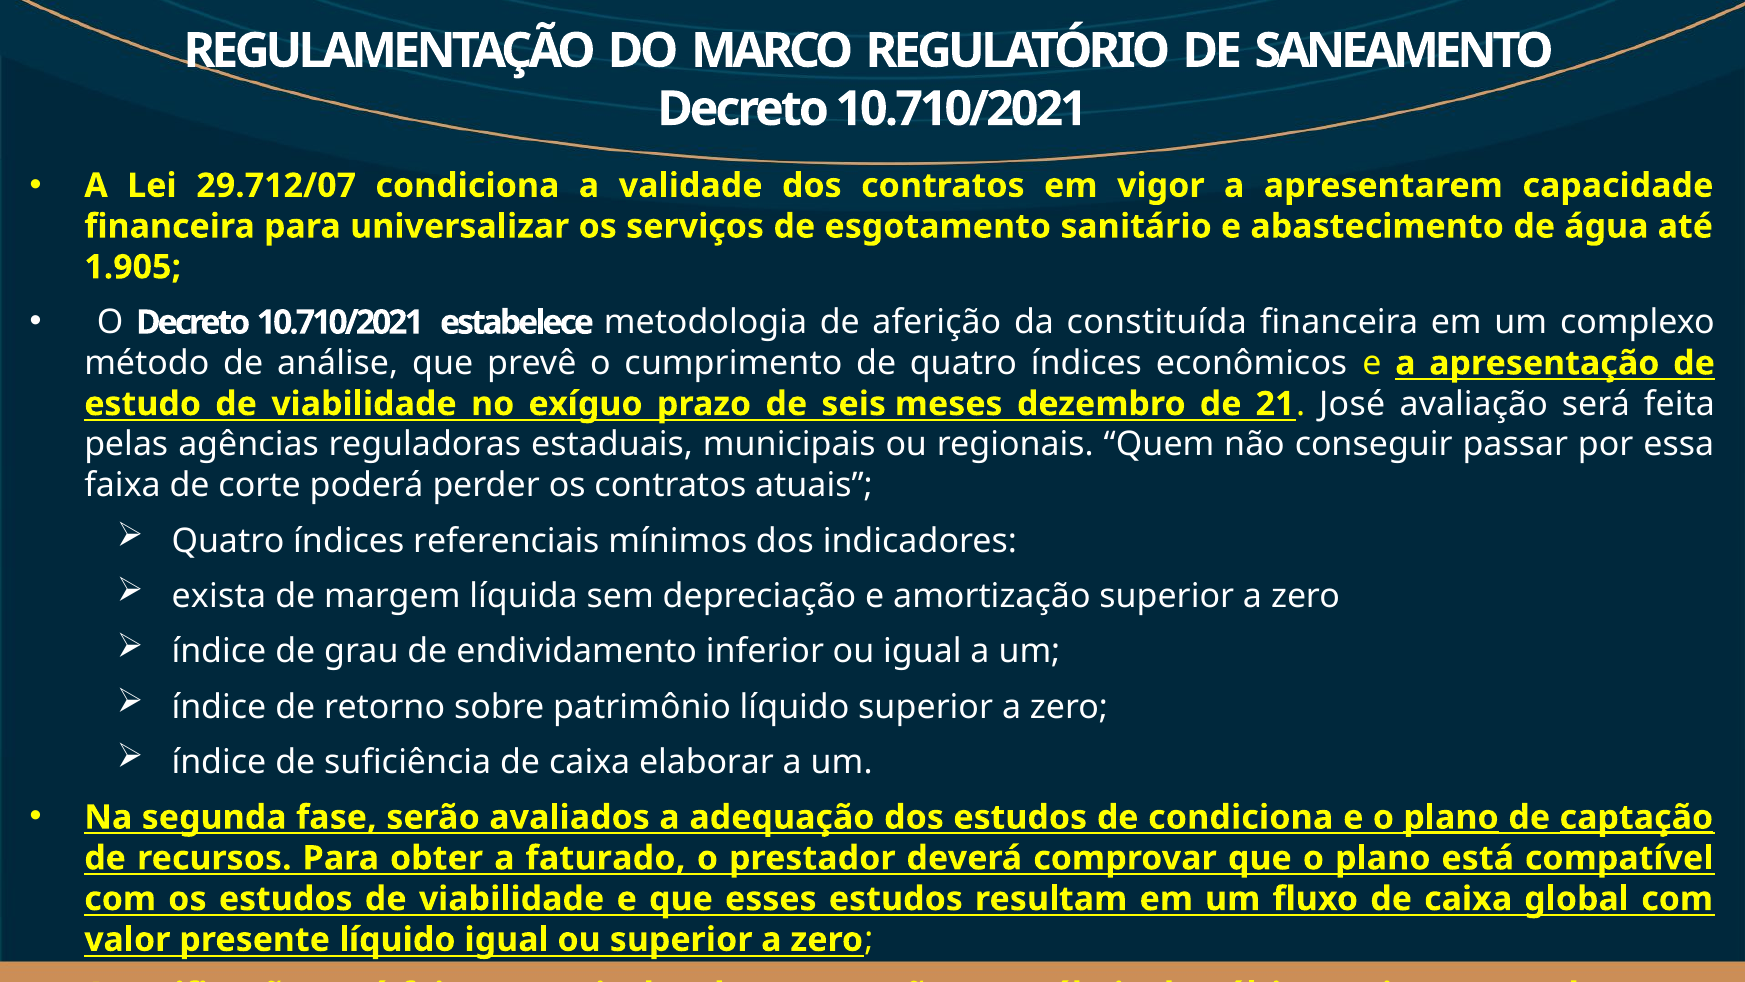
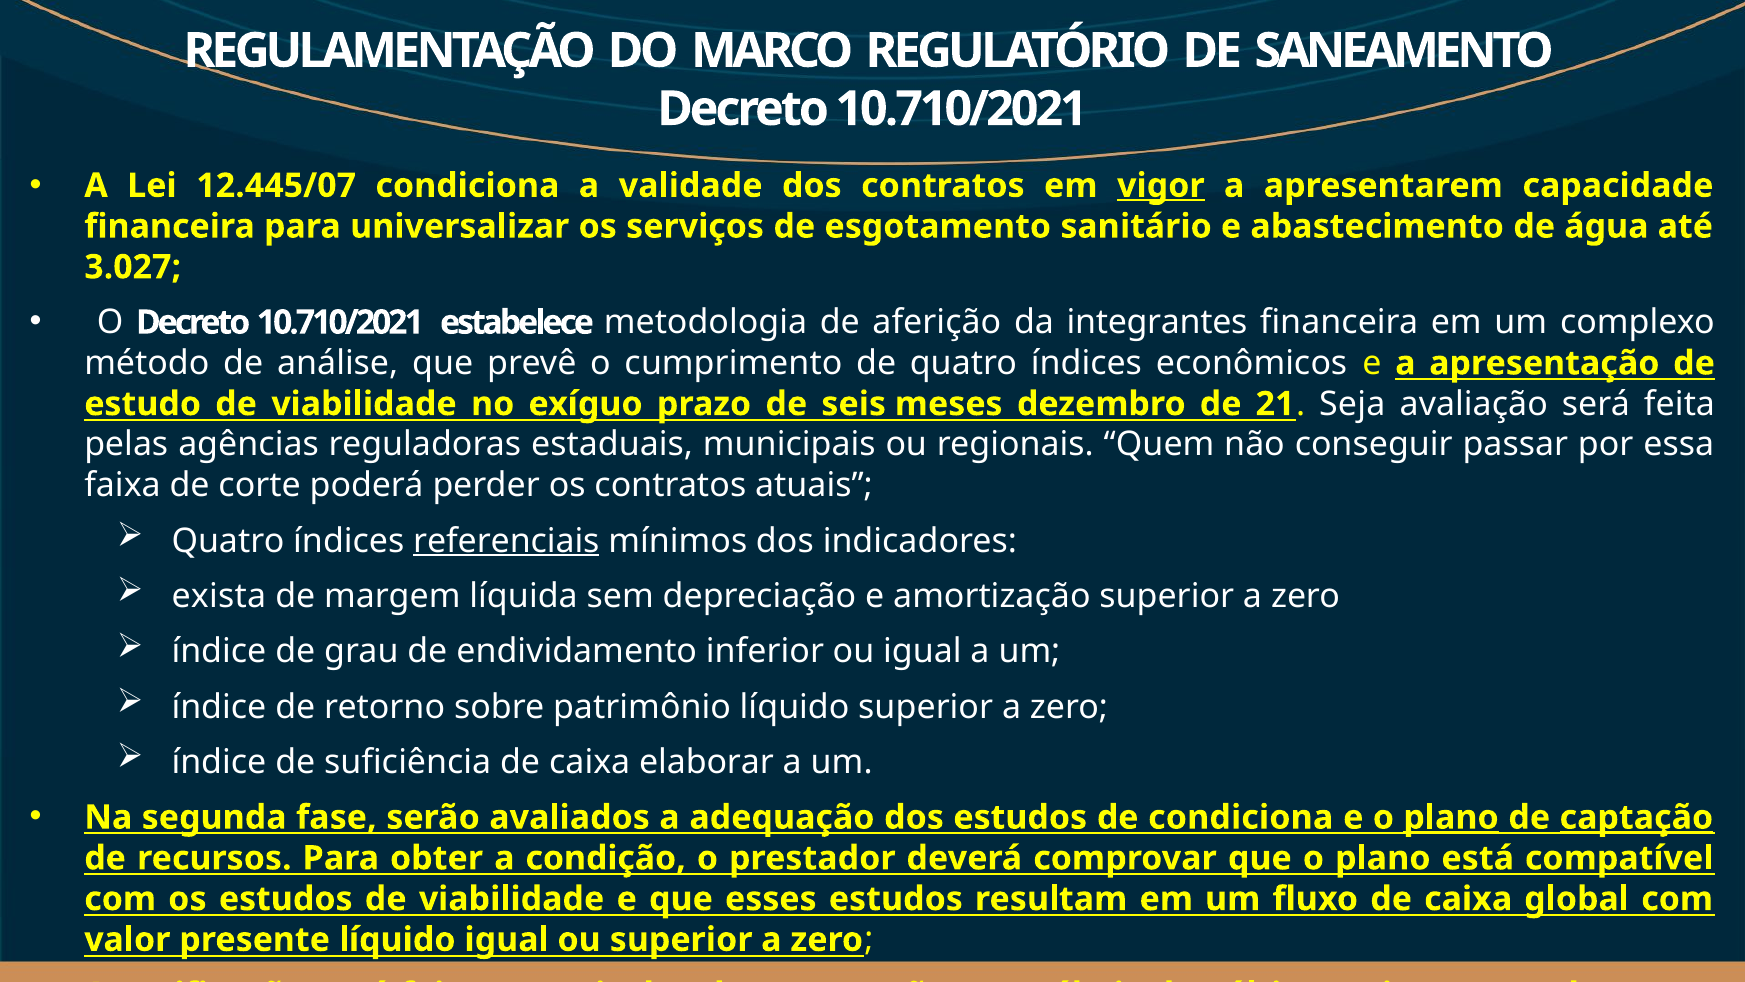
29.712/07: 29.712/07 -> 12.445/07
vigor underline: none -> present
1.905: 1.905 -> 3.027
constituída: constituída -> integrantes
José: José -> Seja
referenciais underline: none -> present
faturado: faturado -> condição
